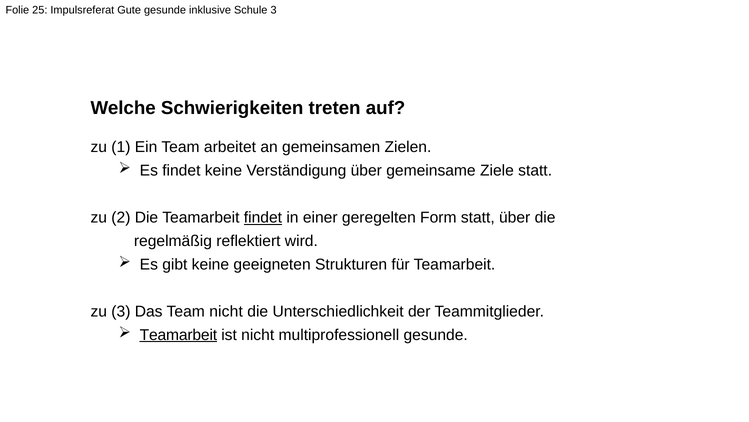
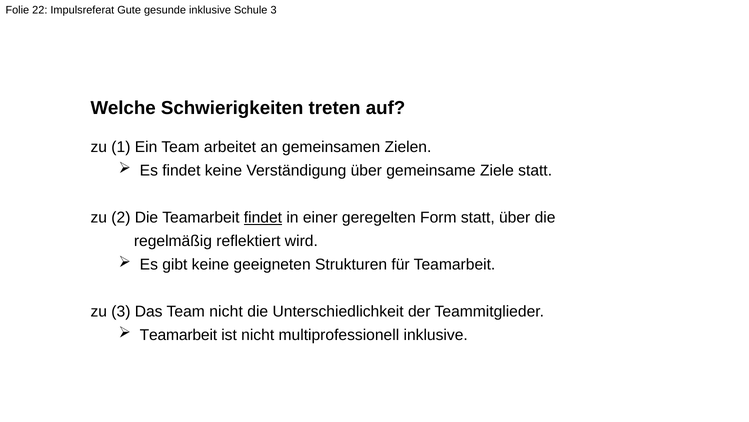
25: 25 -> 22
Teamarbeit at (178, 334) underline: present -> none
multiprofessionell gesunde: gesunde -> inklusive
